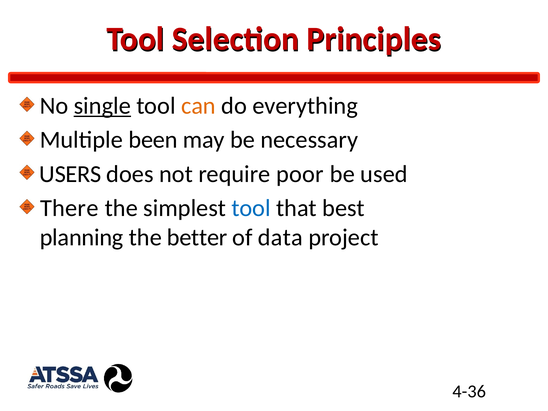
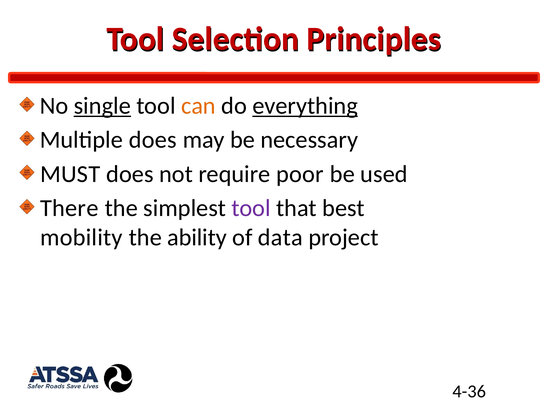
everything underline: none -> present
Multiple been: been -> does
USERS: USERS -> MUST
tool at (251, 208) colour: blue -> purple
planning: planning -> mobility
better: better -> ability
